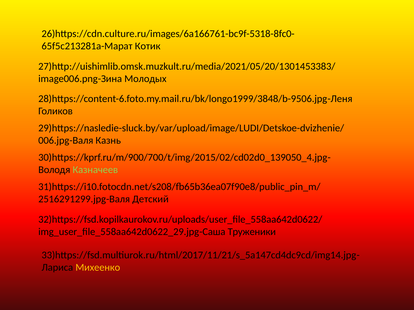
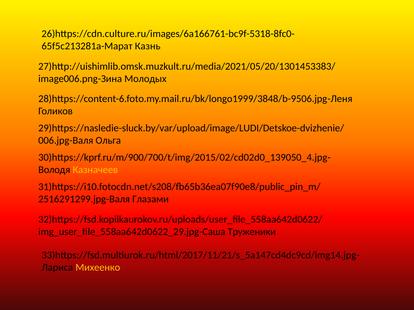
Котик: Котик -> Казнь
Казнь: Казнь -> Ольга
Казначеев colour: light green -> yellow
Детский: Детский -> Глазами
